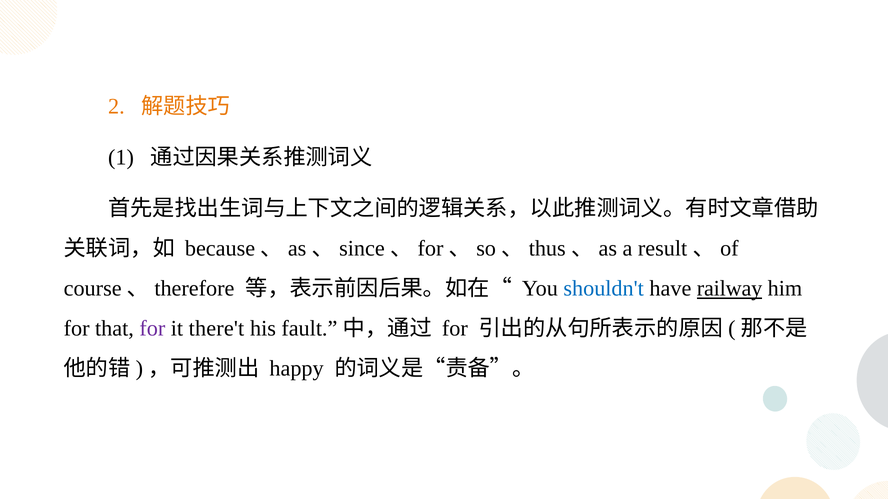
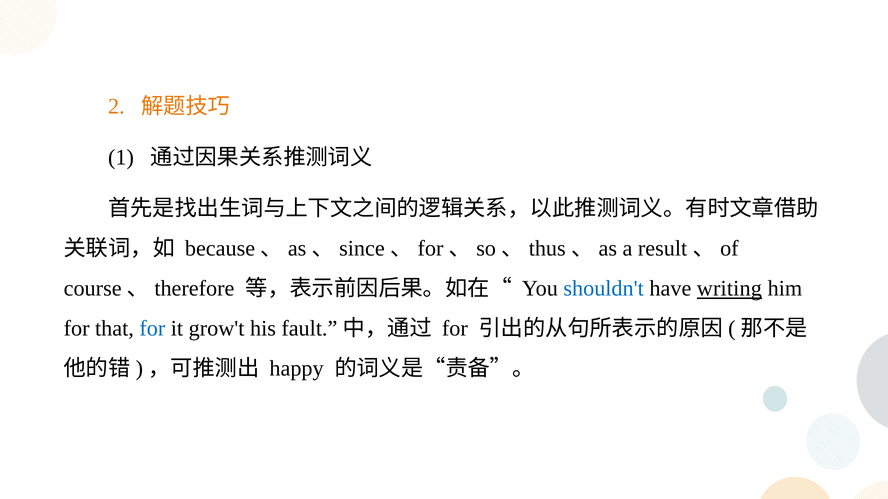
railway: railway -> writing
for at (152, 329) colour: purple -> blue
there't: there't -> grow't
